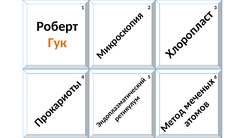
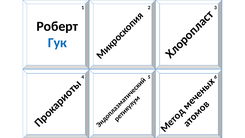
Гук colour: orange -> blue
